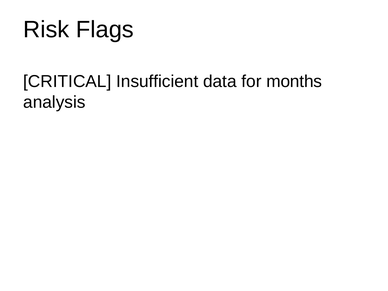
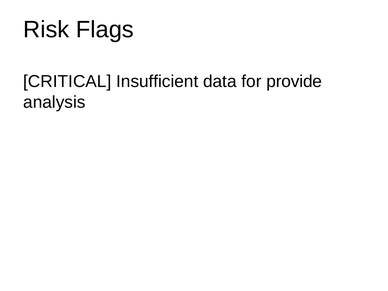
months: months -> provide
